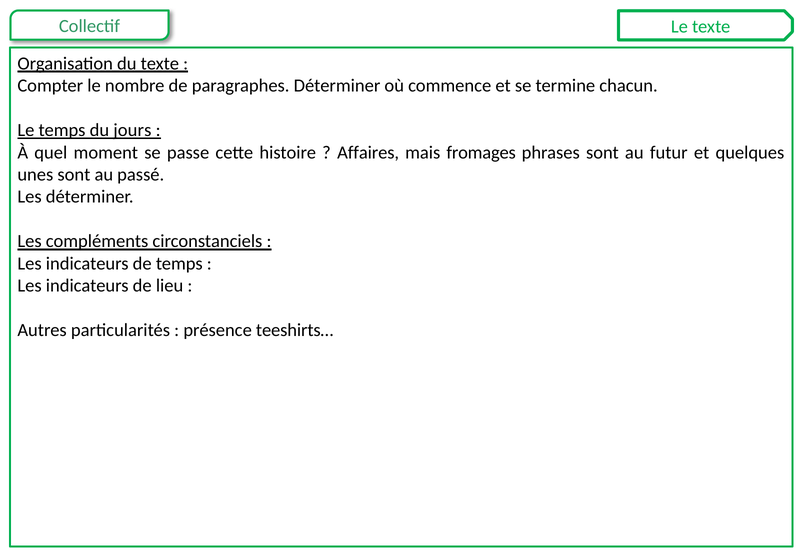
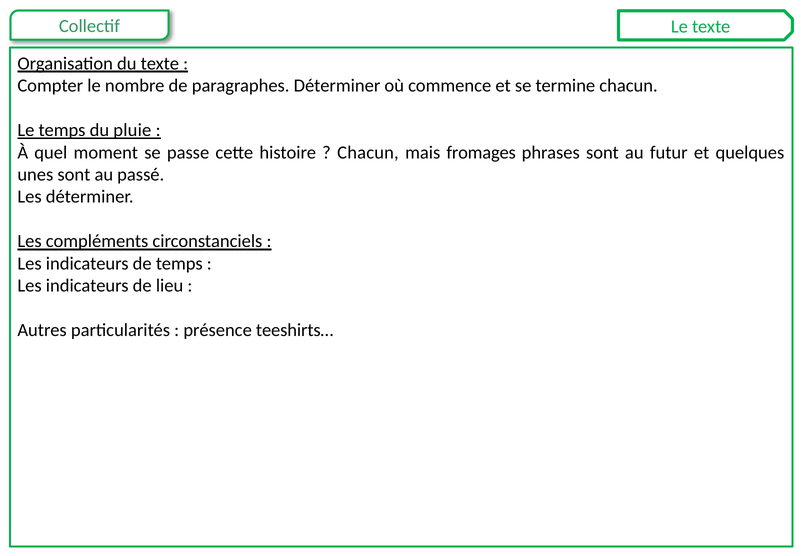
jours: jours -> pluie
Affaires at (368, 152): Affaires -> Chacun
